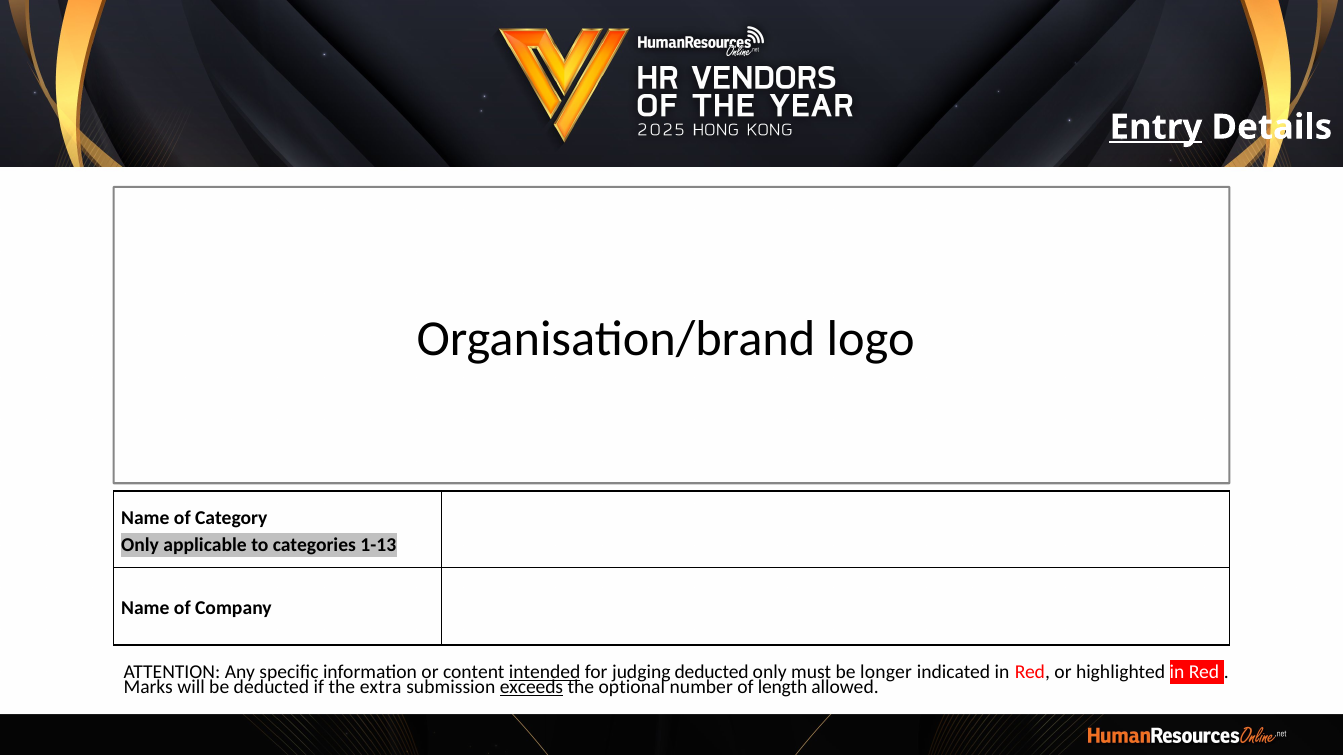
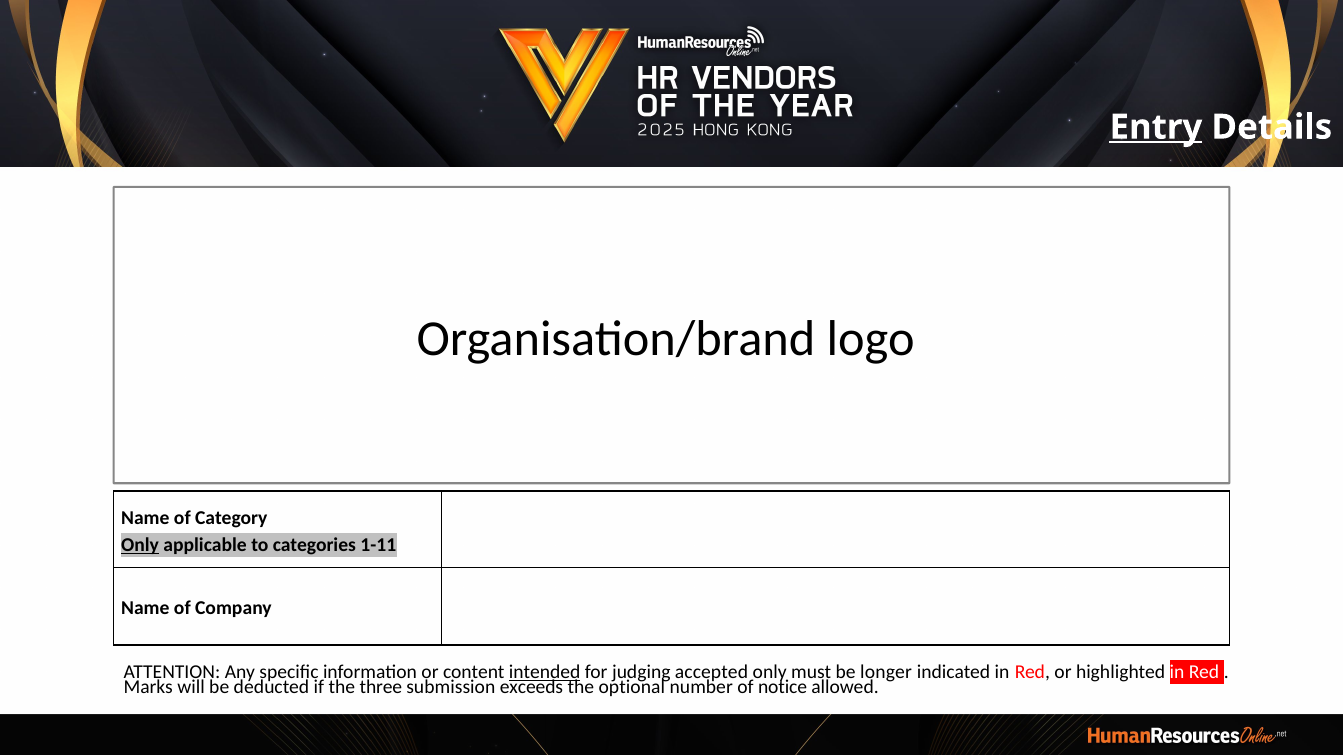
Only at (140, 545) underline: none -> present
1-13: 1-13 -> 1-11
judging deducted: deducted -> accepted
extra: extra -> three
exceeds underline: present -> none
length: length -> notice
